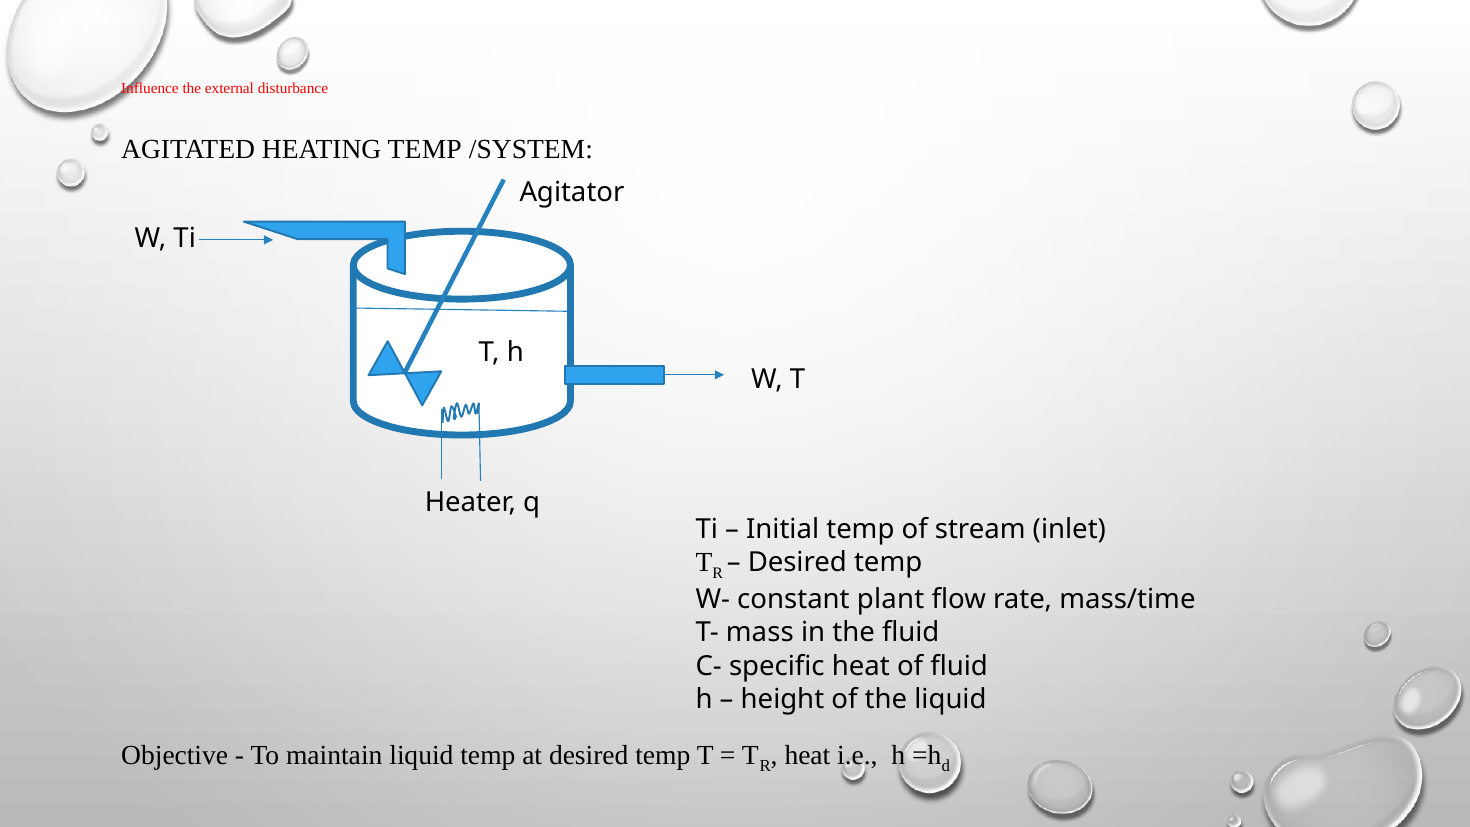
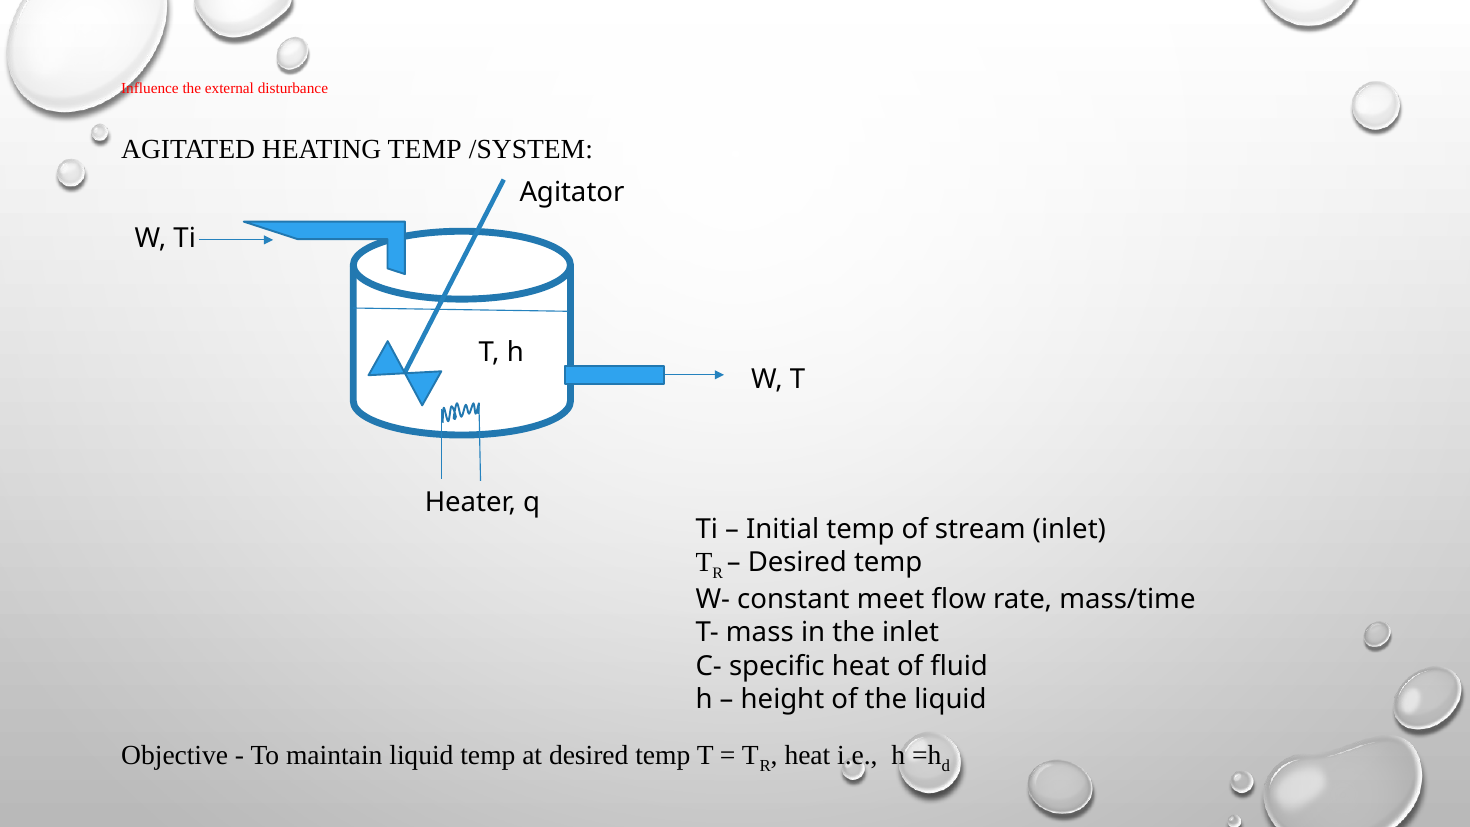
plant: plant -> meet
the fluid: fluid -> inlet
